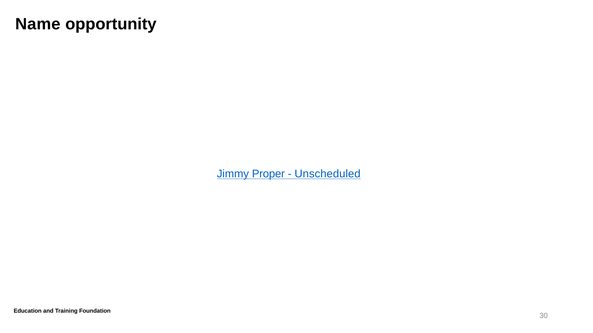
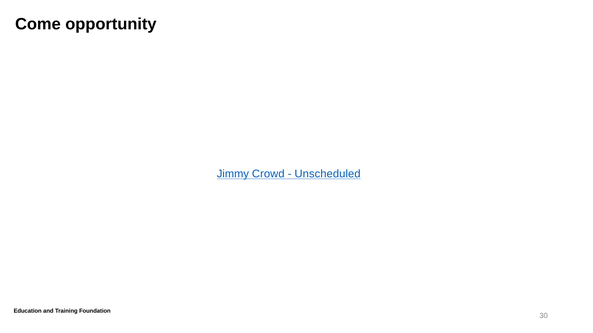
Name: Name -> Come
Proper: Proper -> Crowd
